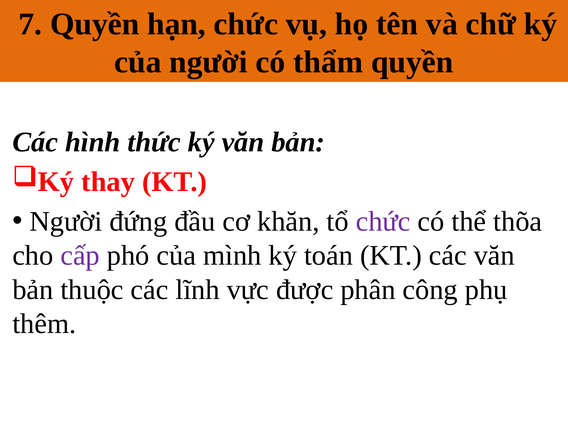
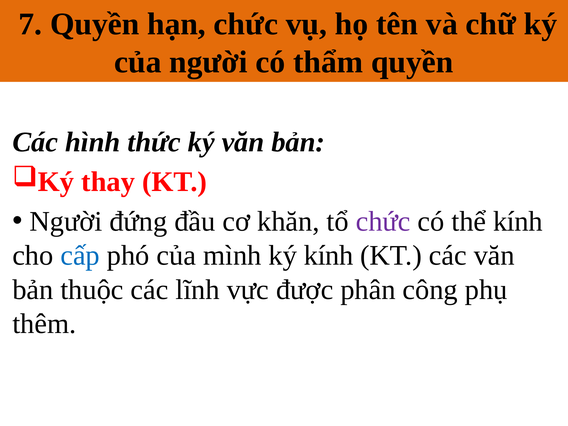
thể thõa: thõa -> kính
cấp colour: purple -> blue
ký toán: toán -> kính
